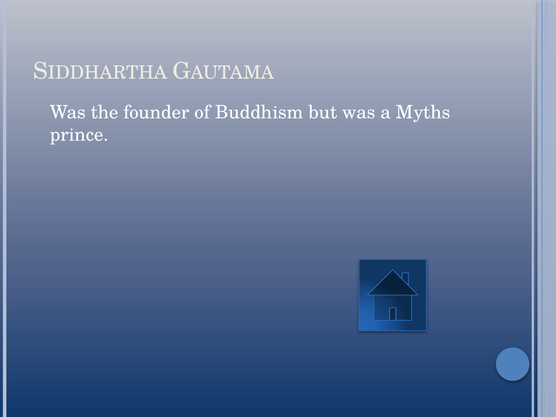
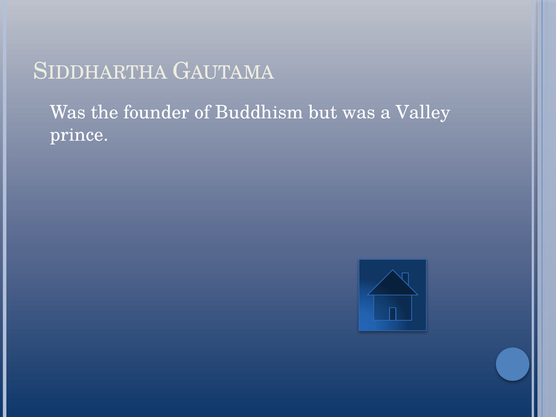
Myths: Myths -> Valley
